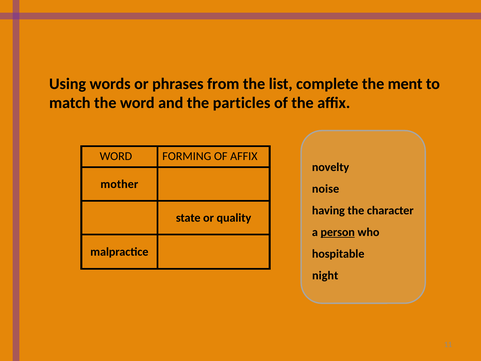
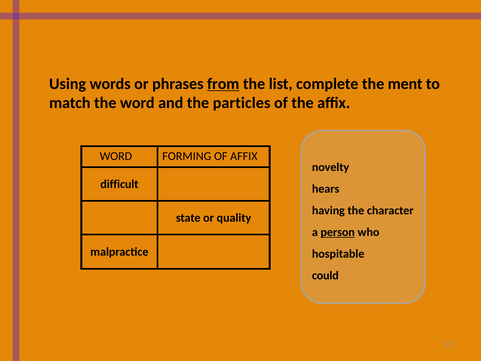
from underline: none -> present
mother: mother -> difficult
noise: noise -> hears
night: night -> could
